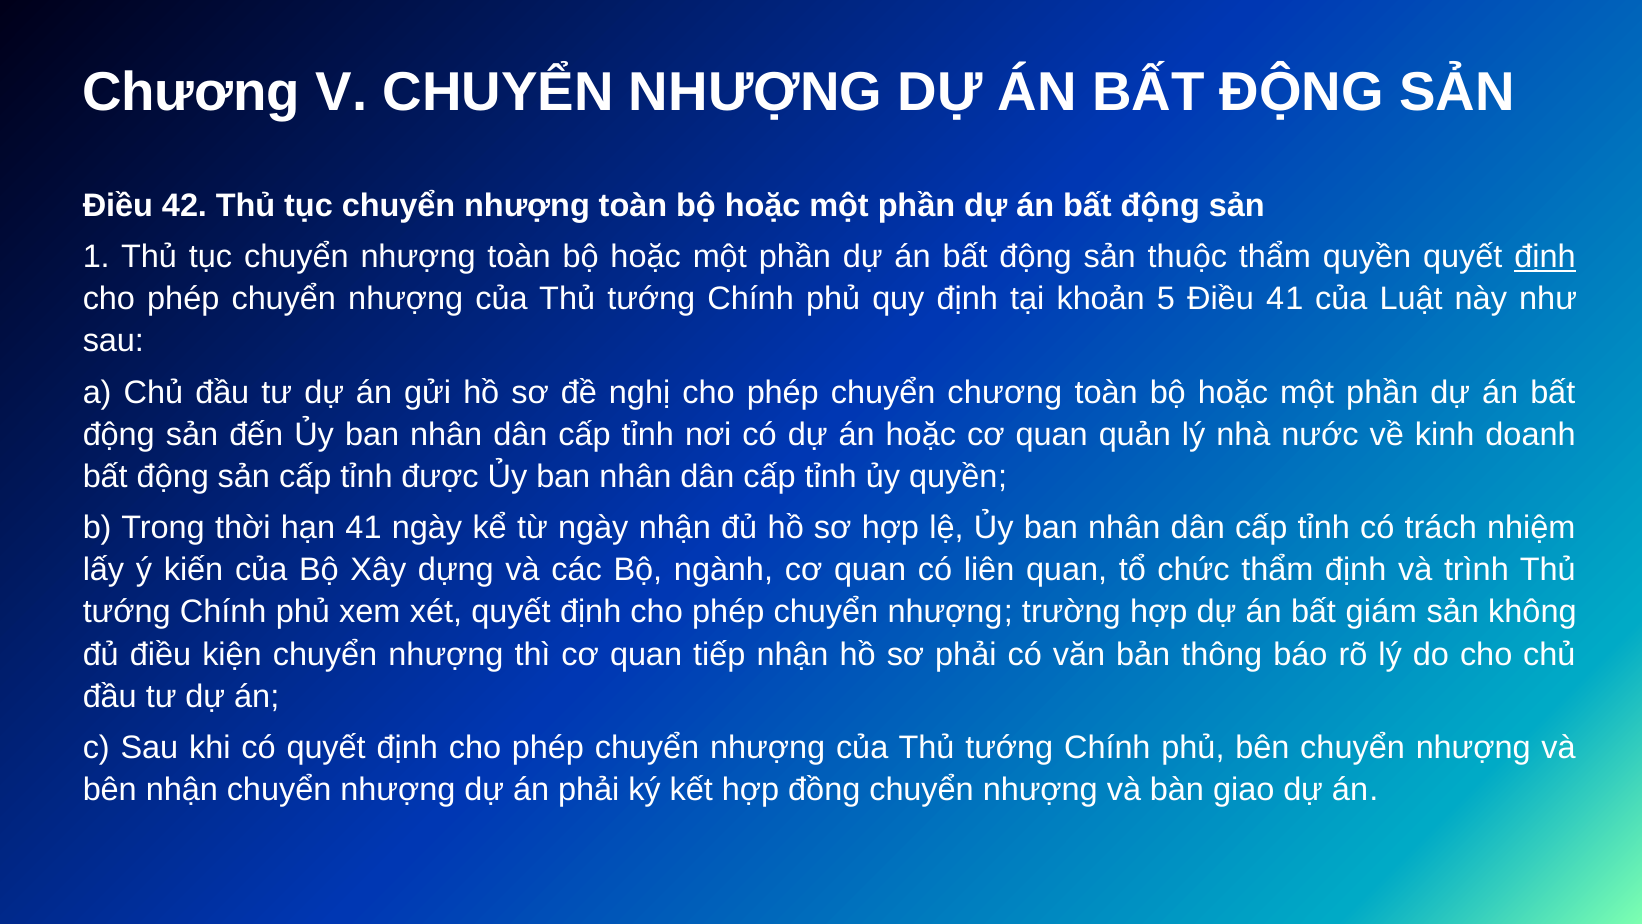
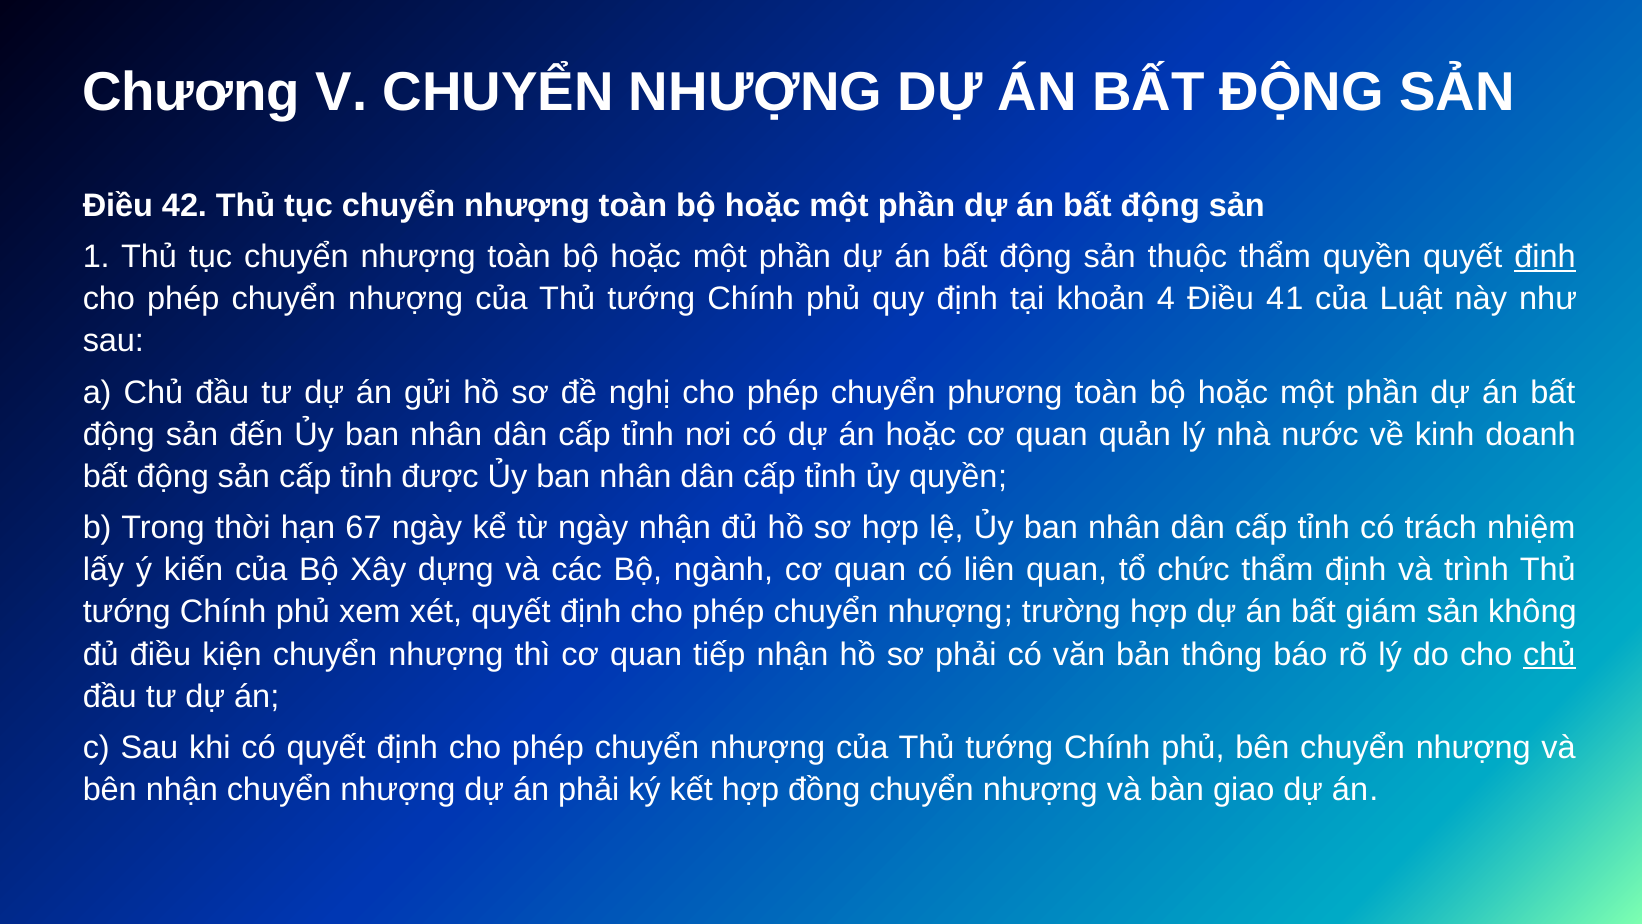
5: 5 -> 4
chuyển chương: chương -> phương
hạn 41: 41 -> 67
chủ at (1549, 654) underline: none -> present
